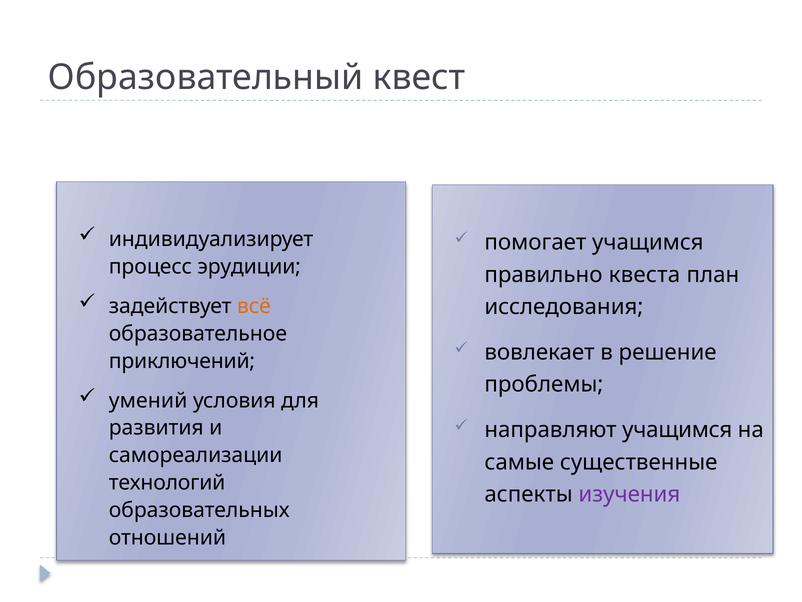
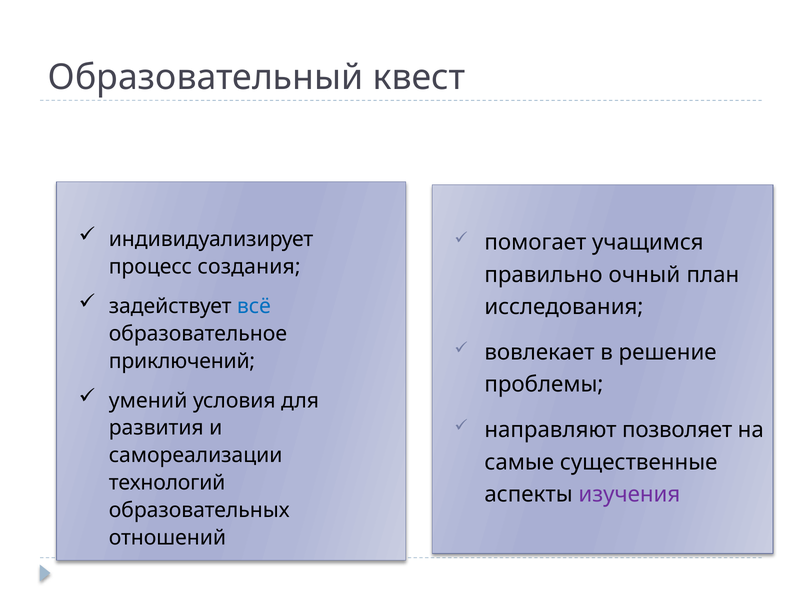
эрудиции: эрудиции -> создания
квеста: квеста -> очный
всё colour: orange -> blue
учащимся at (677, 430): учащимся -> позволяет
